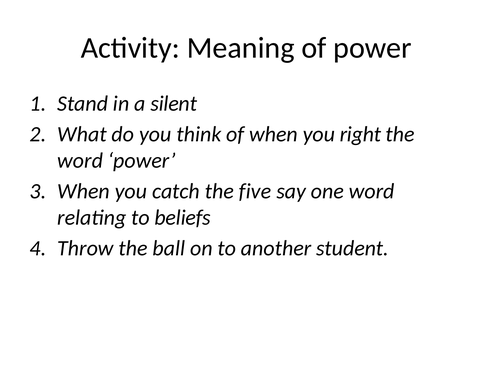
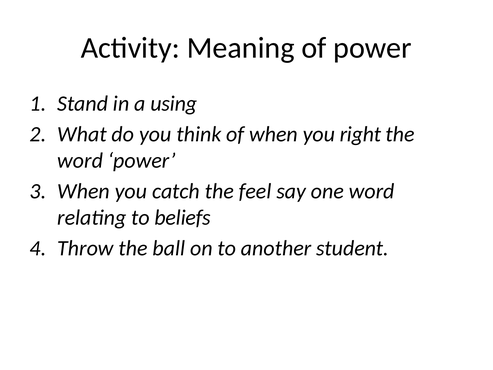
silent: silent -> using
five: five -> feel
